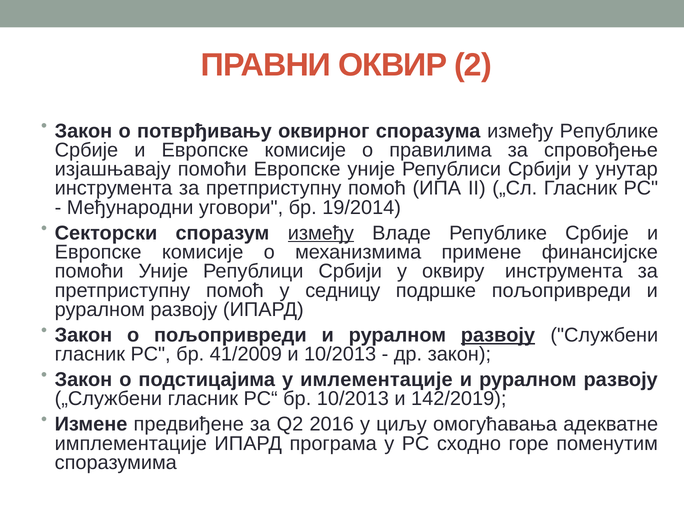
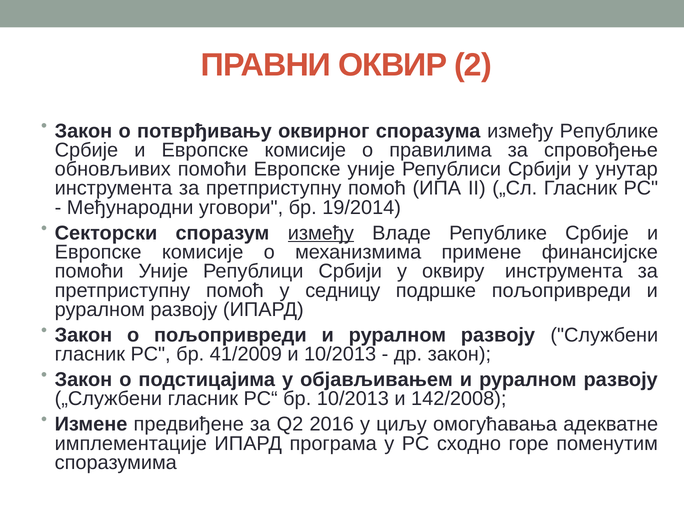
изјашњавају: изјашњавају -> обновљивих
развоју at (498, 335) underline: present -> none
имлементације: имлементације -> објављивањем
142/2019: 142/2019 -> 142/2008
